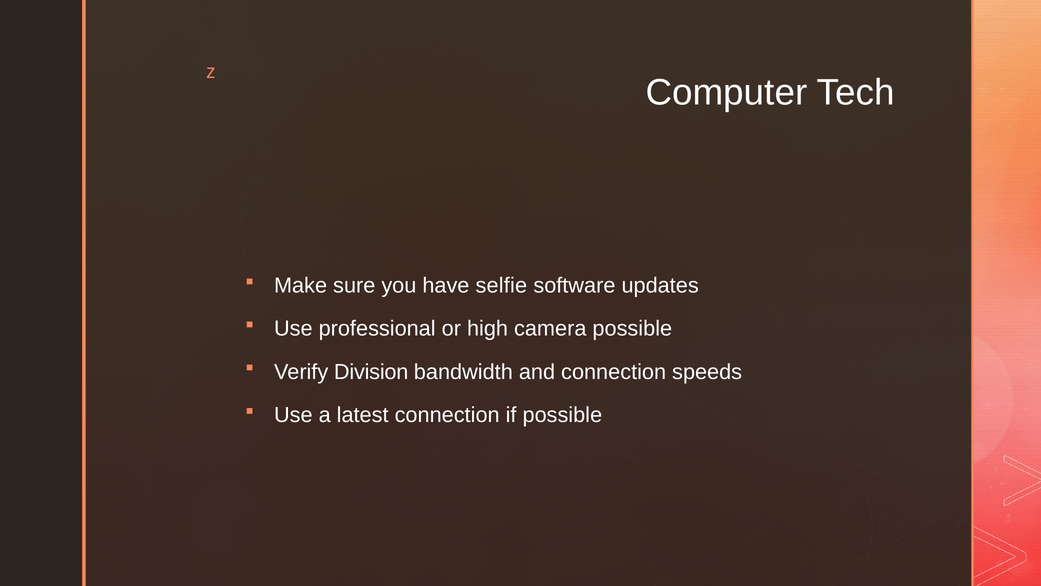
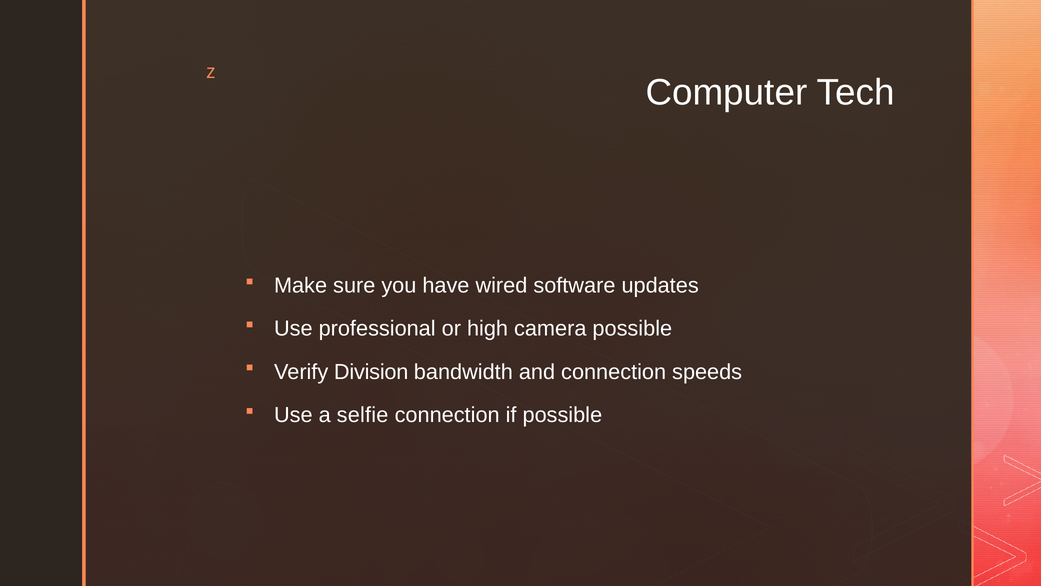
selfie: selfie -> wired
latest: latest -> selfie
